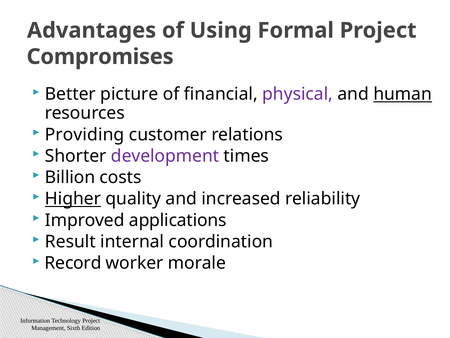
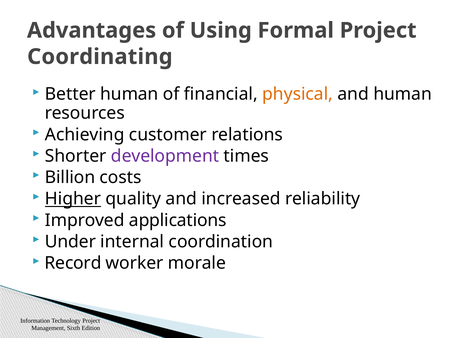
Compromises: Compromises -> Coordinating
Better picture: picture -> human
physical colour: purple -> orange
human at (403, 94) underline: present -> none
Providing: Providing -> Achieving
Result: Result -> Under
